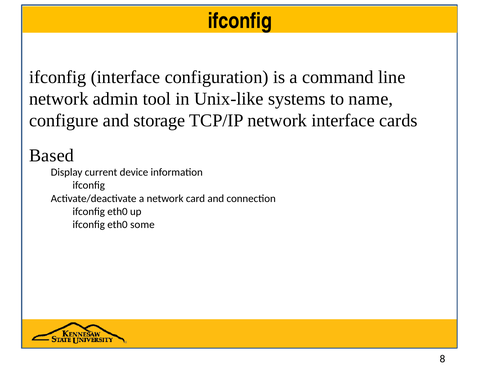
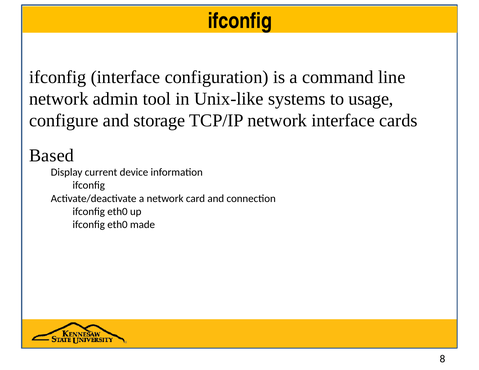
name: name -> usage
some: some -> made
